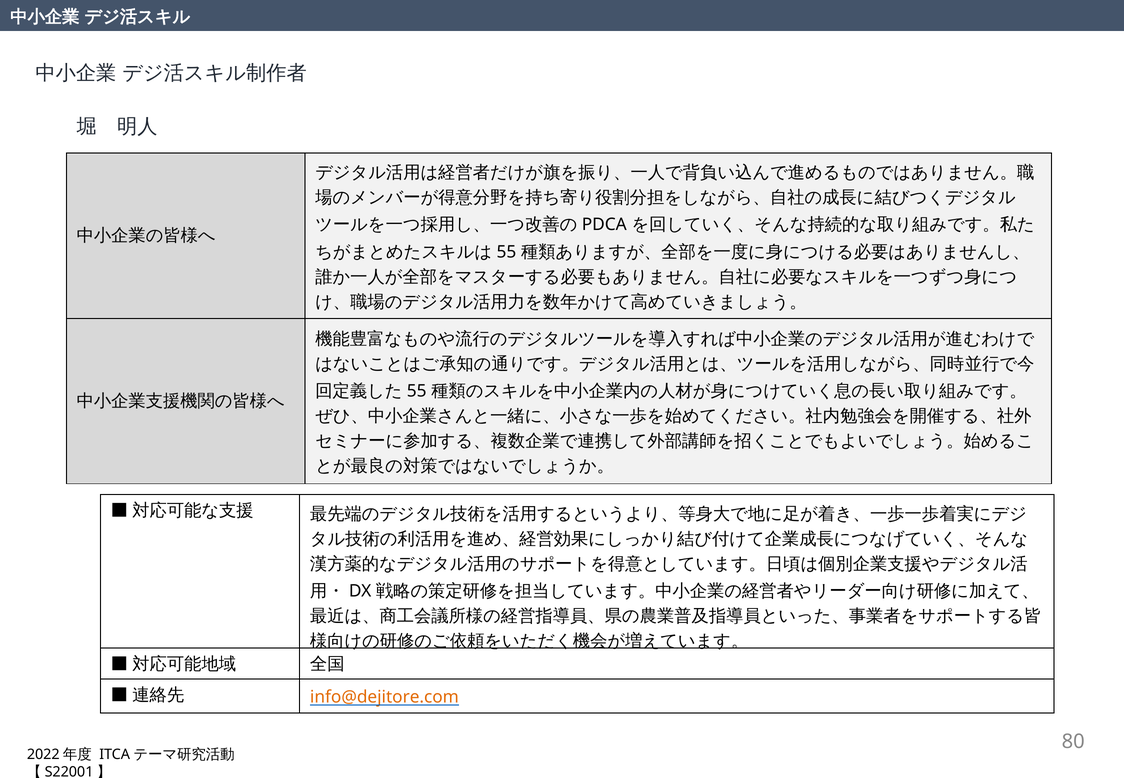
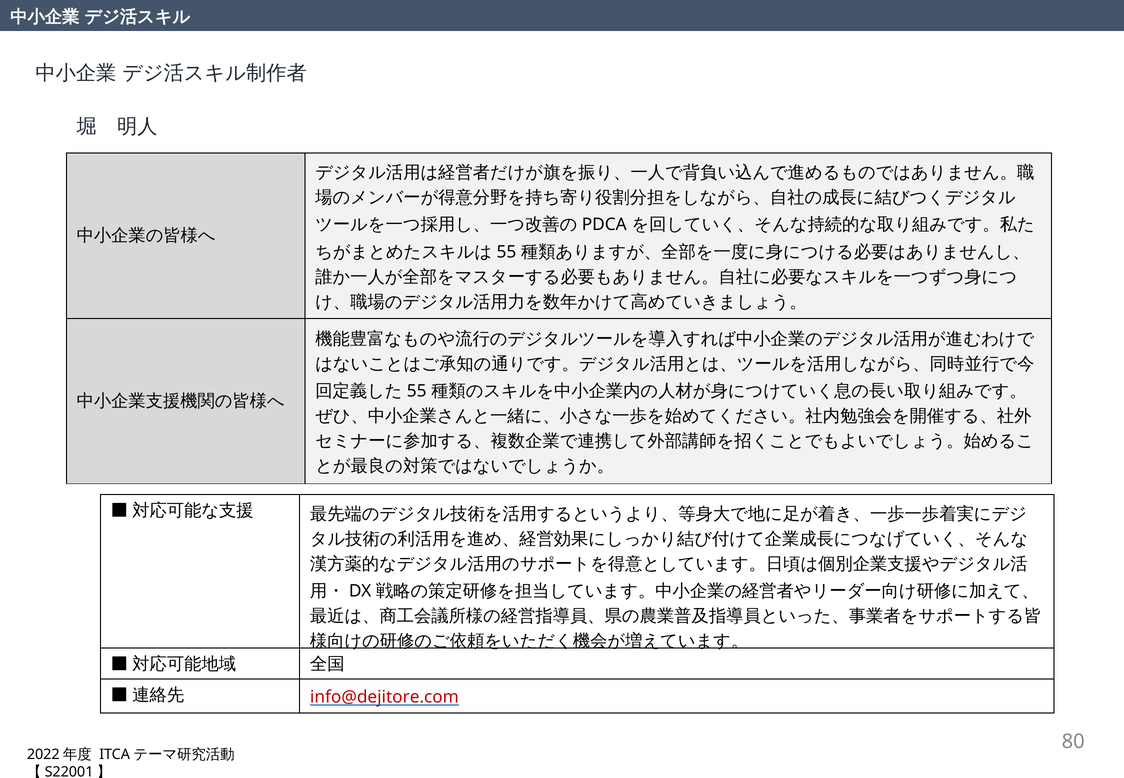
info@dejitore.com colour: orange -> red
